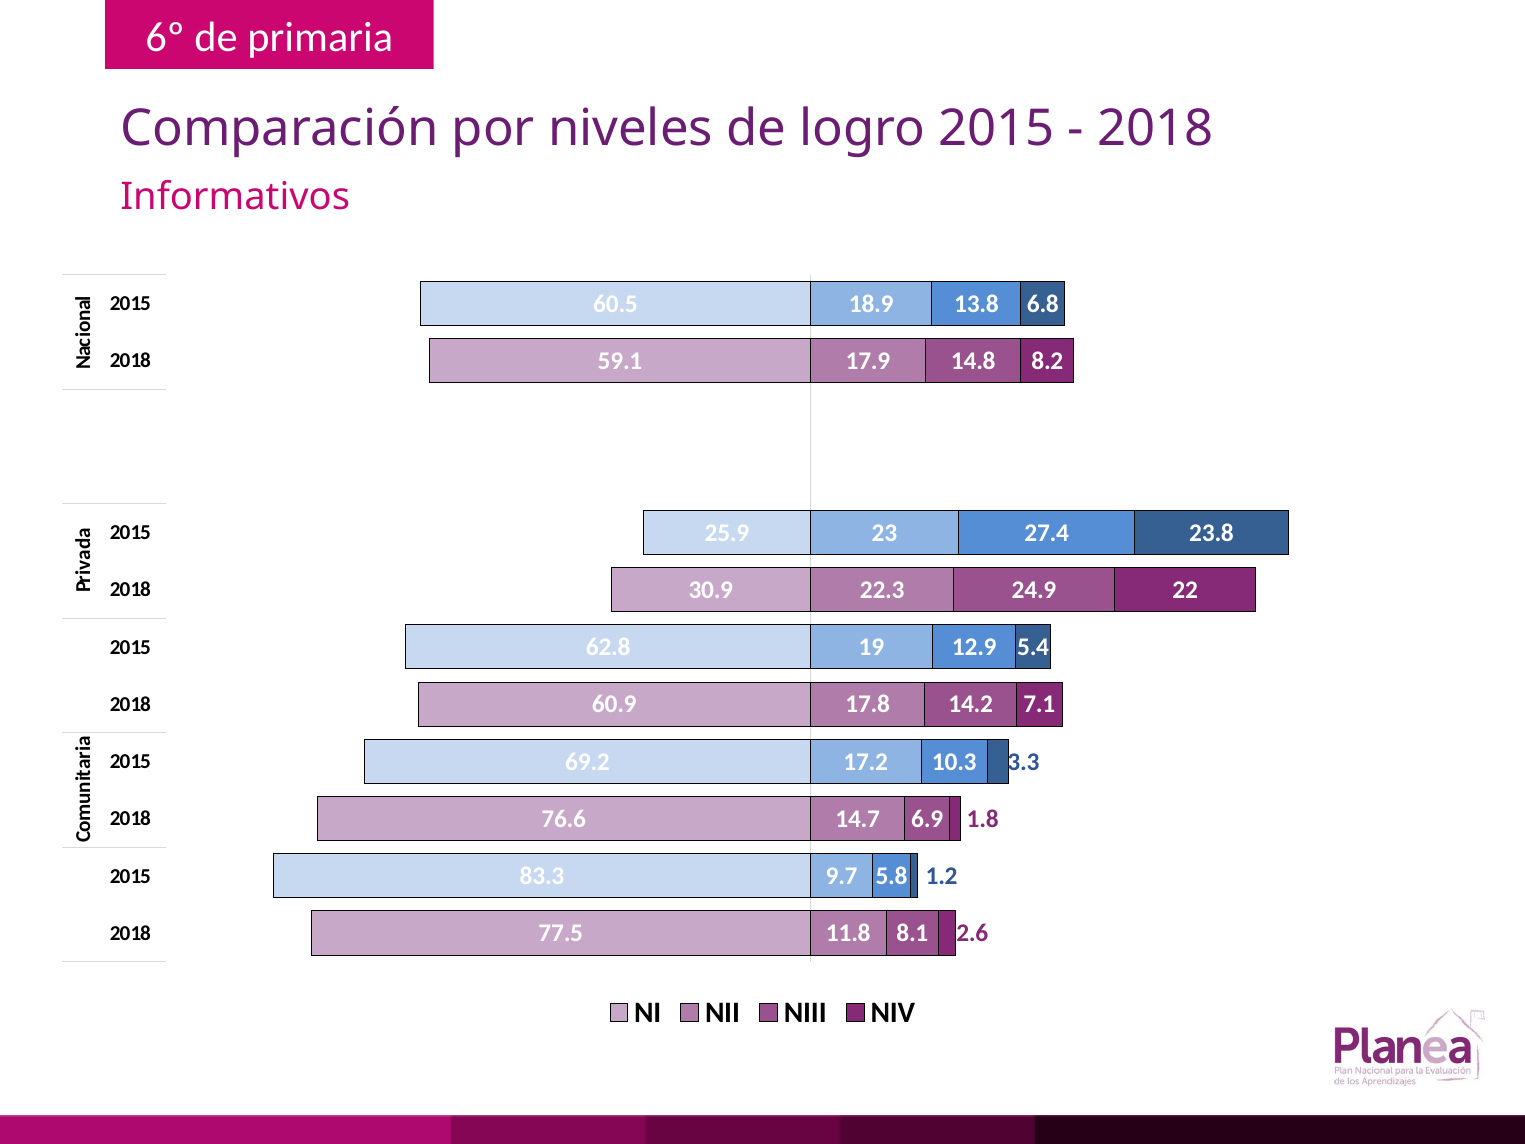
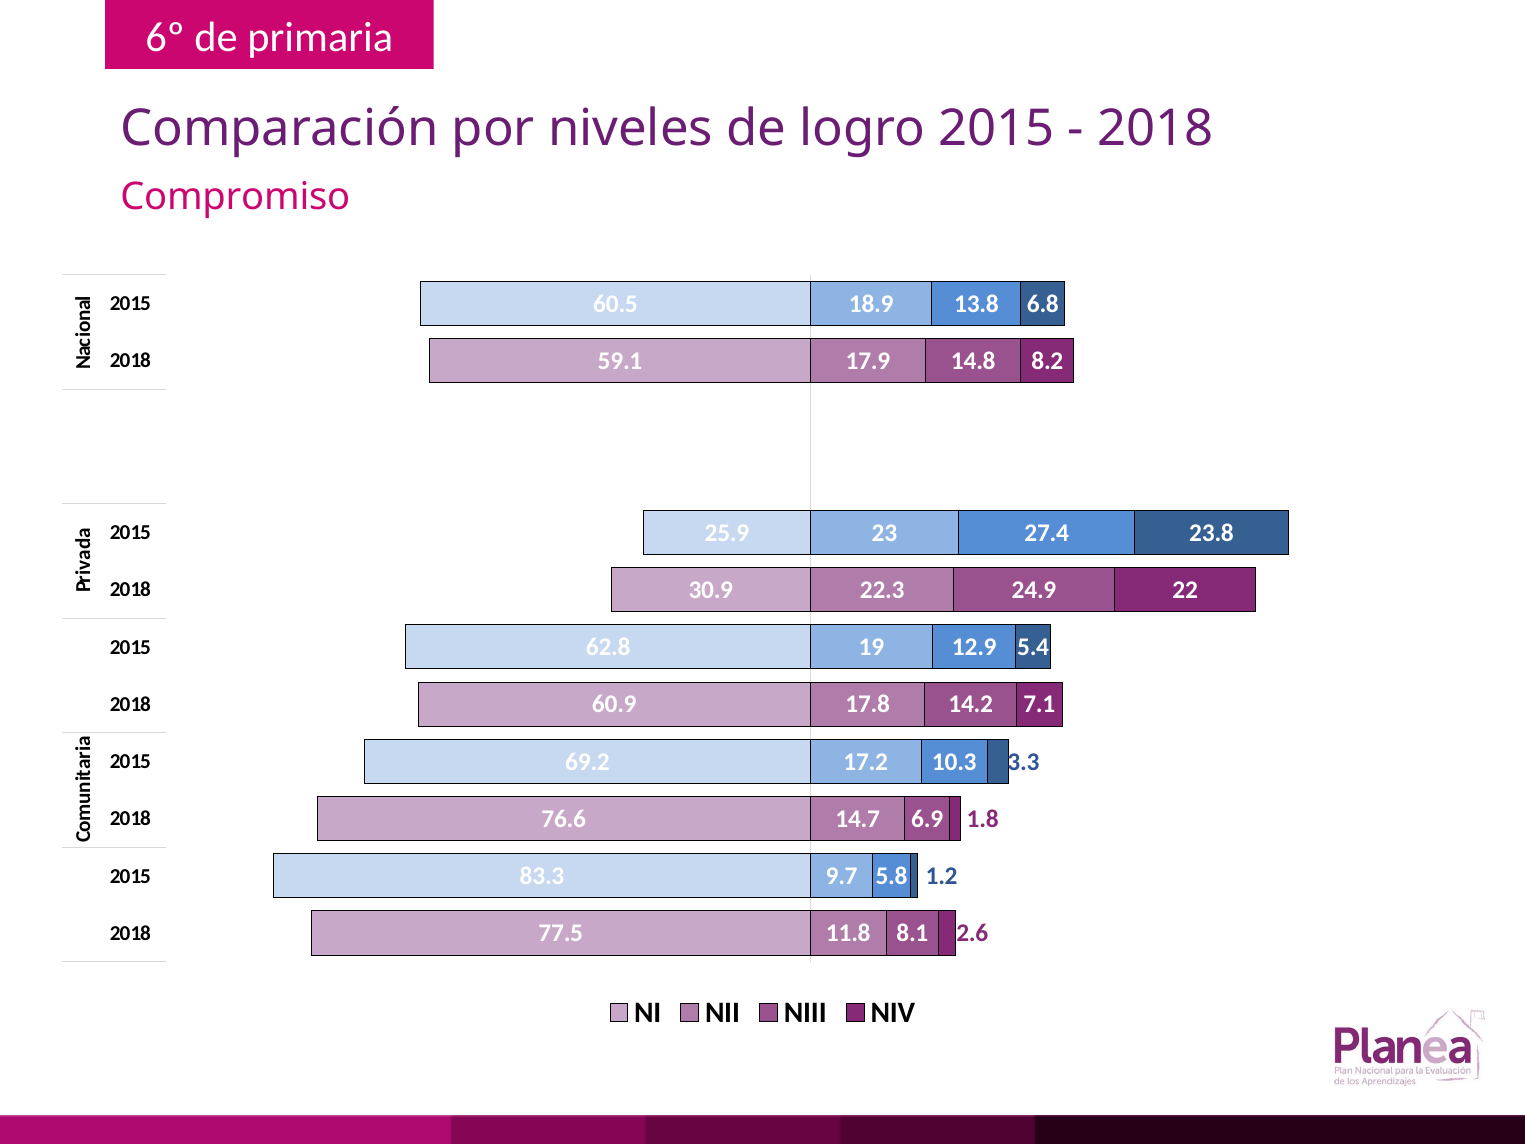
Informativos: Informativos -> Compromiso
